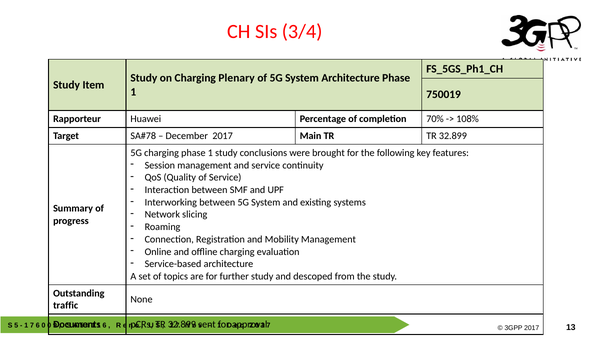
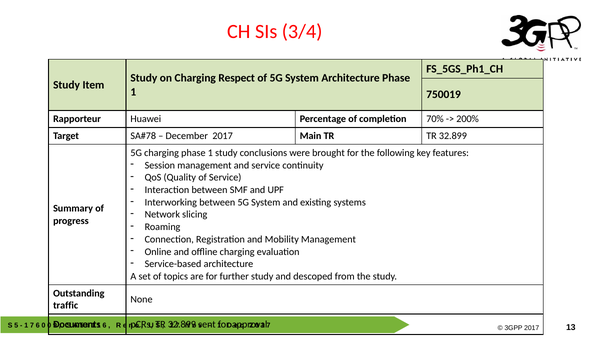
Plenary: Plenary -> Respect
108%: 108% -> 200%
